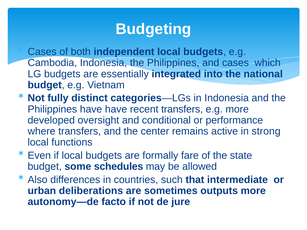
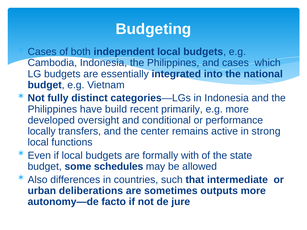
have have: have -> build
recent transfers: transfers -> primarily
where: where -> locally
fare: fare -> with
